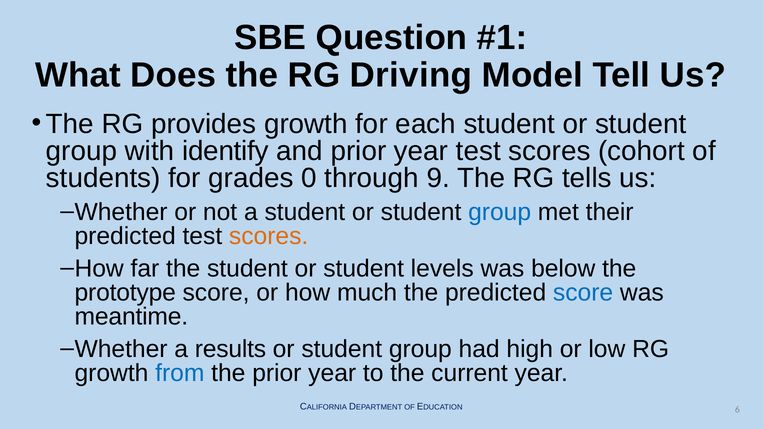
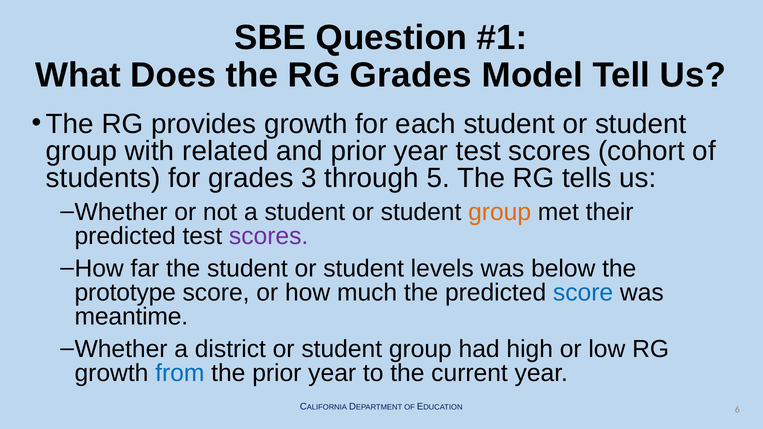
RG Driving: Driving -> Grades
identify: identify -> related
0: 0 -> 3
9: 9 -> 5
group at (500, 212) colour: blue -> orange
scores at (269, 236) colour: orange -> purple
results: results -> district
